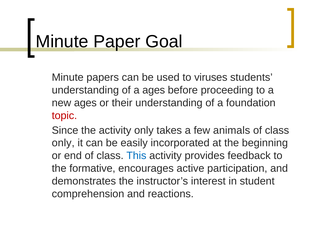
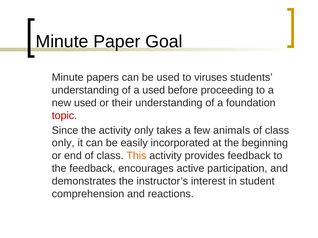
a ages: ages -> used
new ages: ages -> used
This colour: blue -> orange
the formative: formative -> feedback
